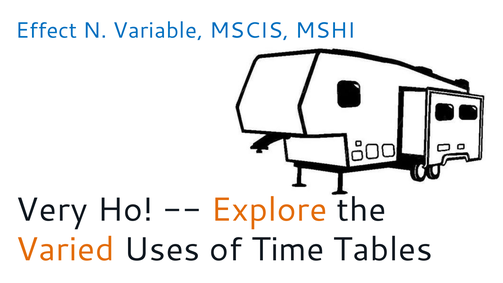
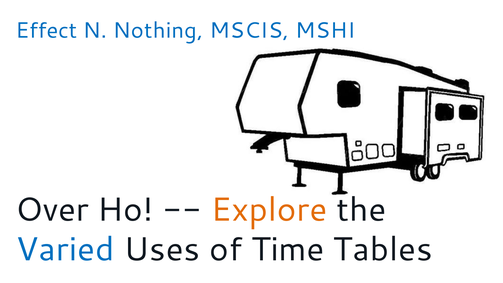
Variable: Variable -> Nothing
Very: Very -> Over
Varied colour: orange -> blue
